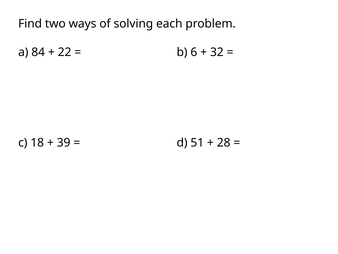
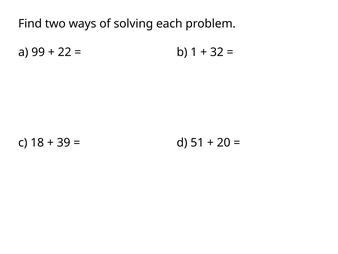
84: 84 -> 99
6: 6 -> 1
28: 28 -> 20
